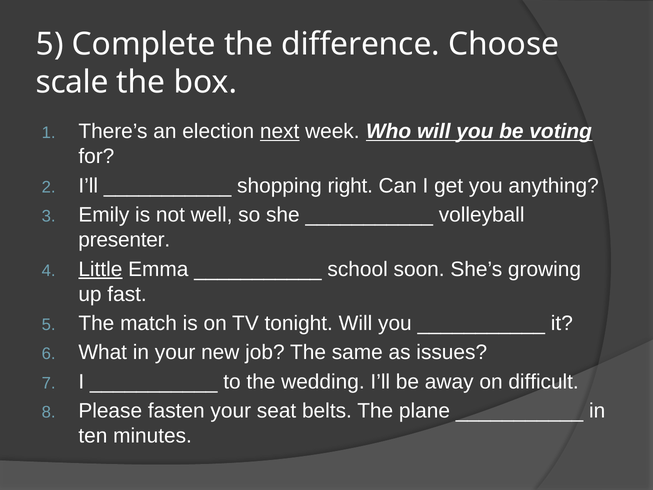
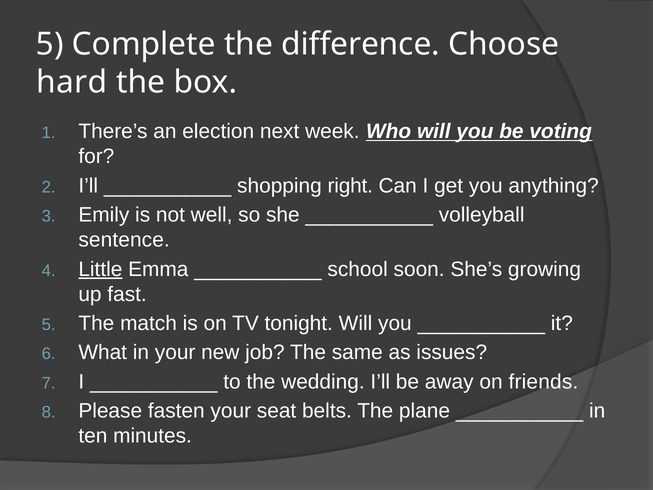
scale: scale -> hard
next underline: present -> none
presenter: presenter -> sentence
difficult: difficult -> friends
